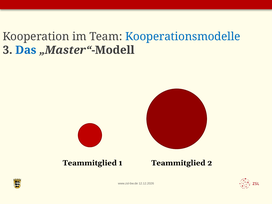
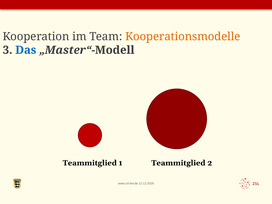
Kooperationsmodelle colour: blue -> orange
